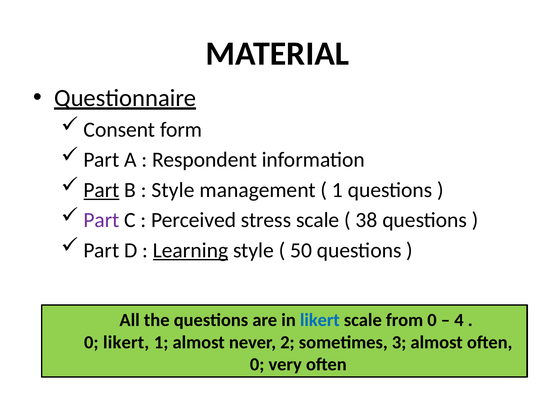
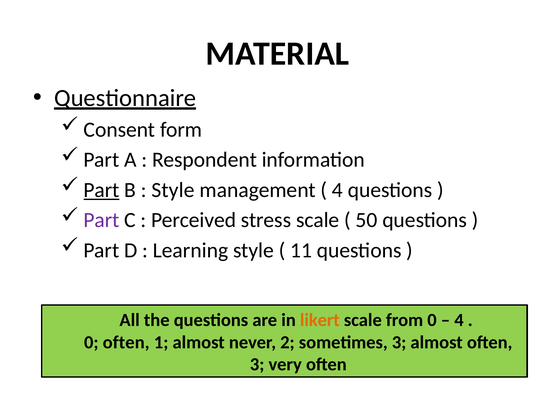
1 at (337, 190): 1 -> 4
38: 38 -> 50
Learning underline: present -> none
50: 50 -> 11
likert at (320, 320) colour: blue -> orange
0 likert: likert -> often
0 at (257, 365): 0 -> 3
